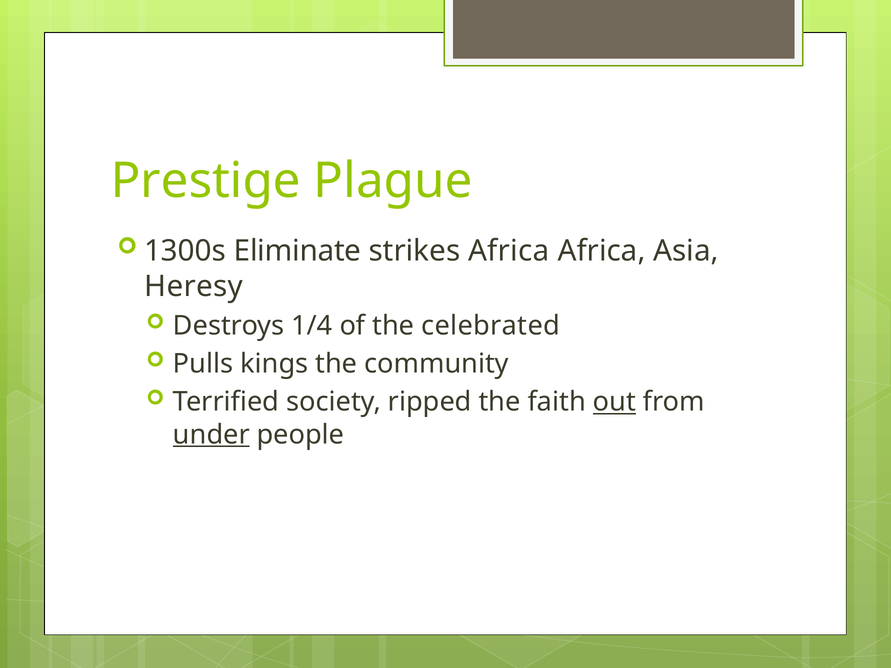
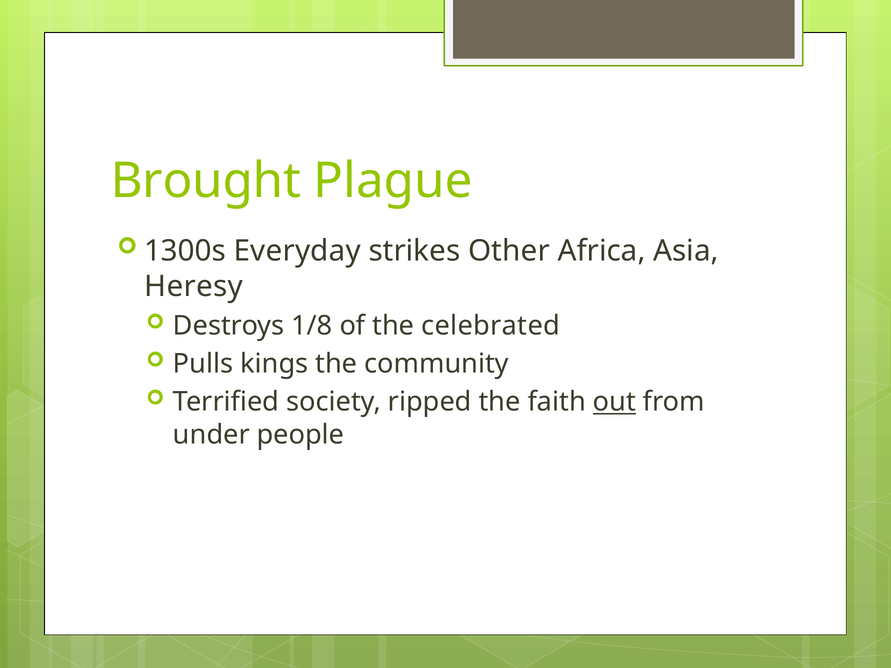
Prestige: Prestige -> Brought
Eliminate: Eliminate -> Everyday
strikes Africa: Africa -> Other
1/4: 1/4 -> 1/8
under underline: present -> none
